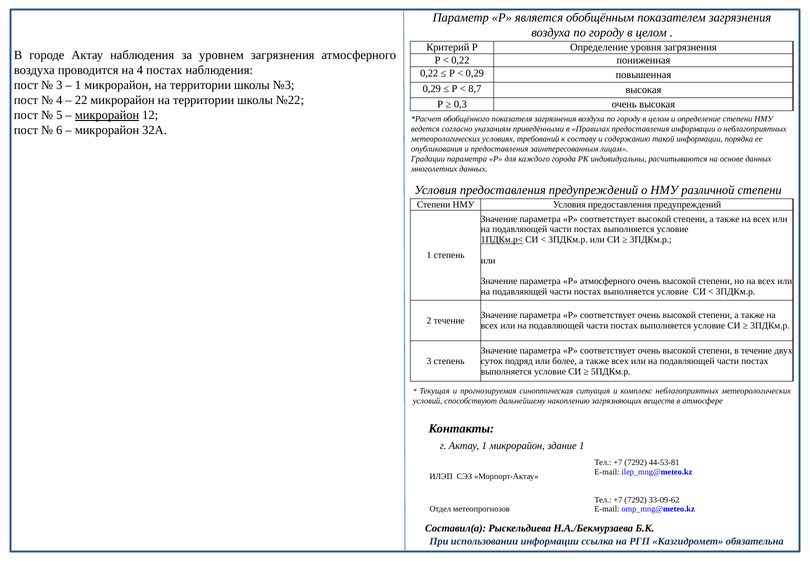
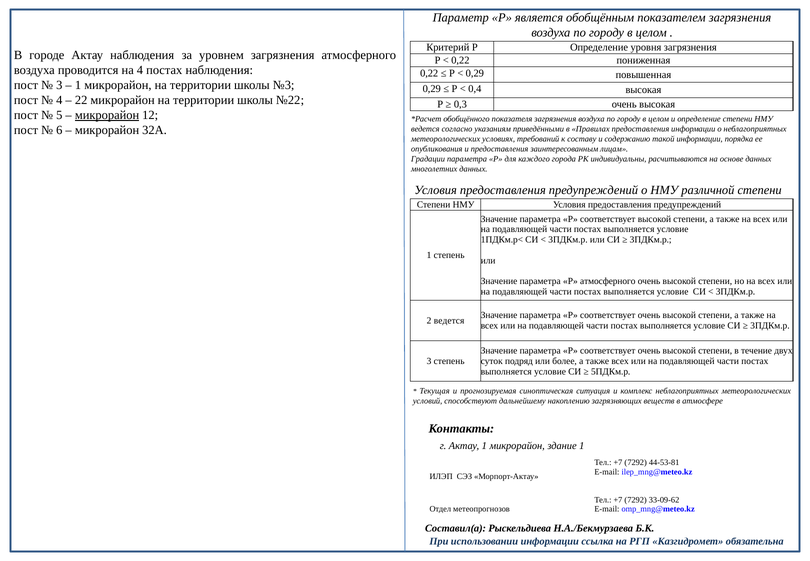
8,7: 8,7 -> 0,4
1ПДКм.р< underline: present -> none
2 течение: течение -> ведется
